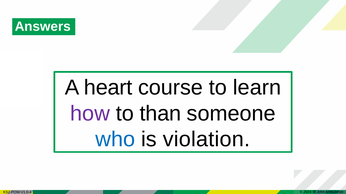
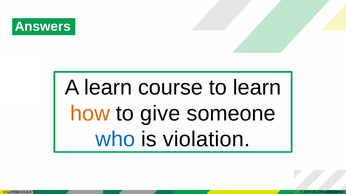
A heart: heart -> learn
how colour: purple -> orange
than: than -> give
